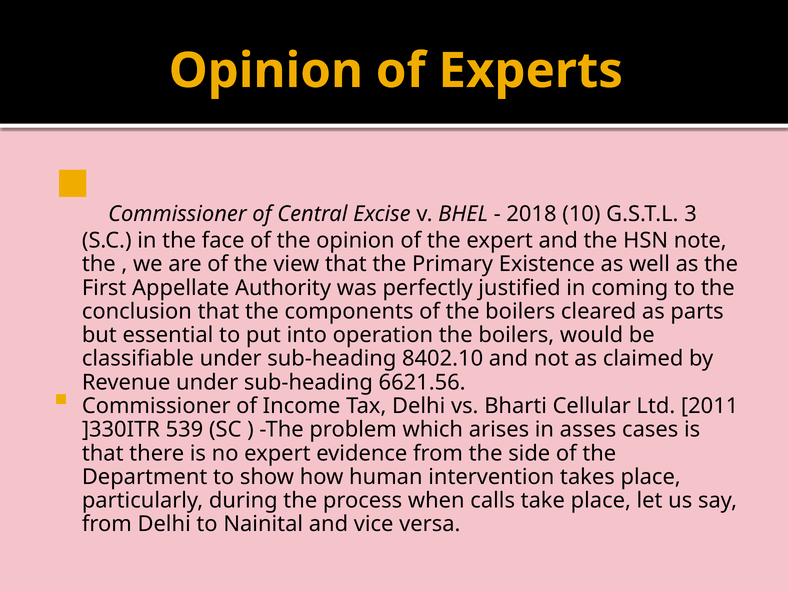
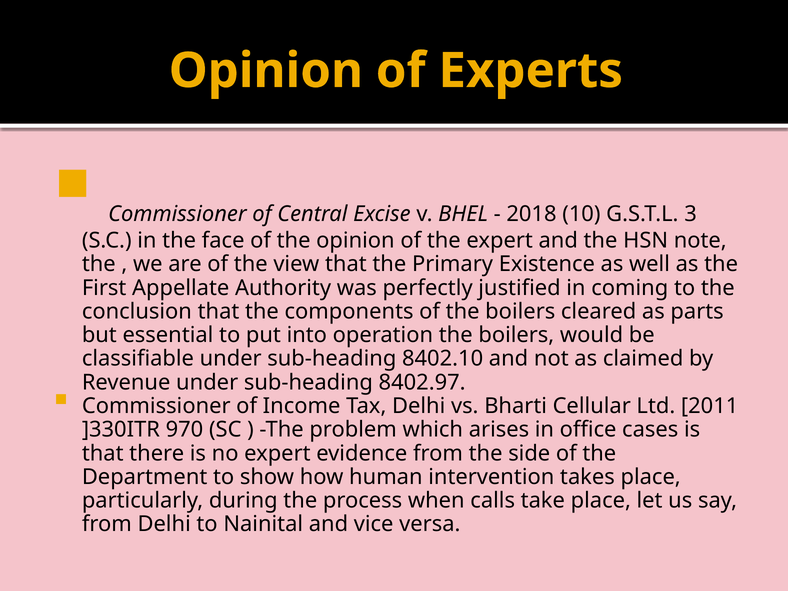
6621.56: 6621.56 -> 8402.97
539: 539 -> 970
asses: asses -> office
